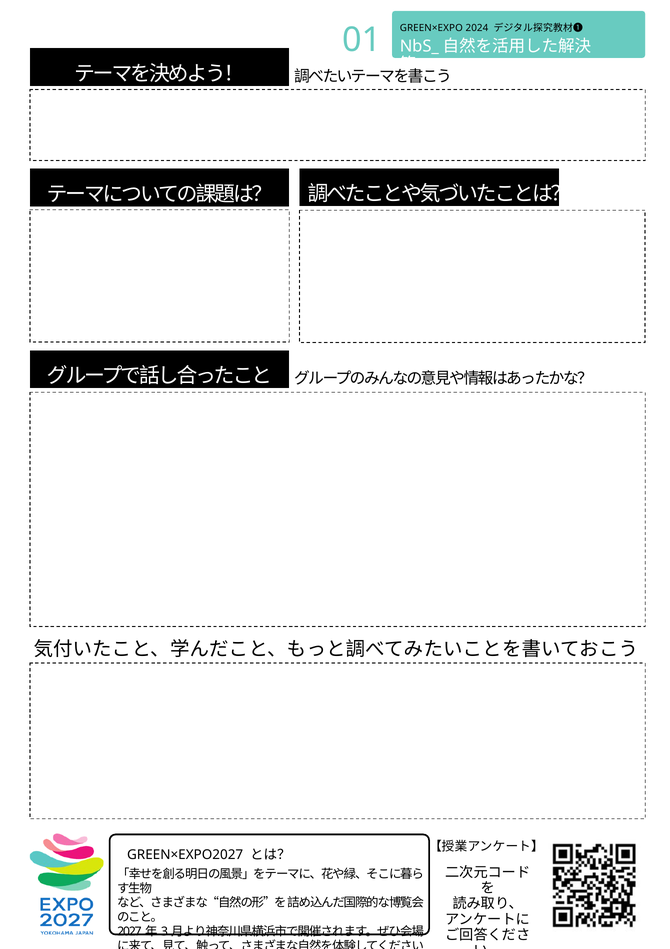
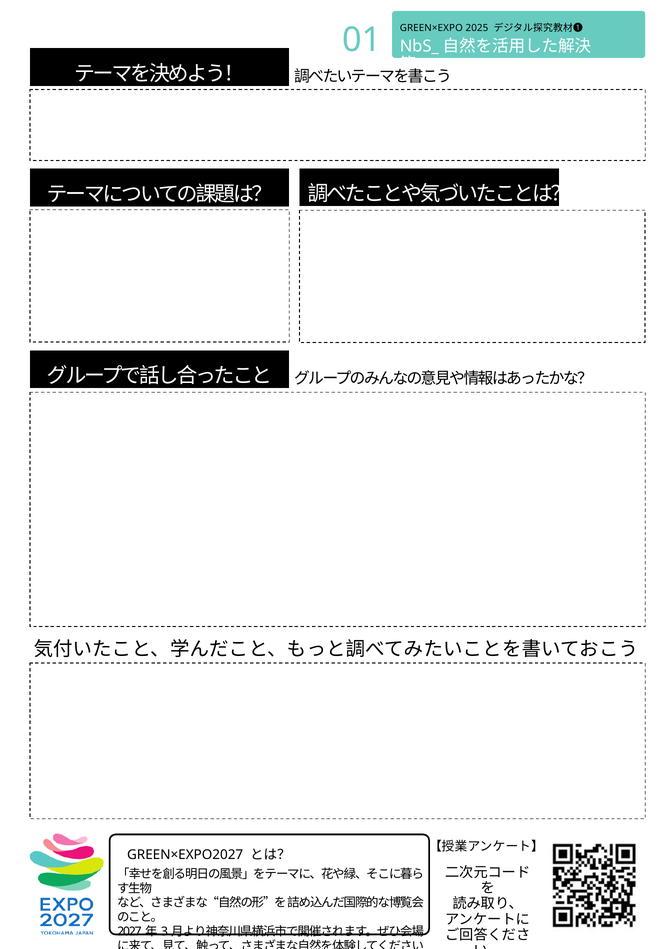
2024: 2024 -> 2025
